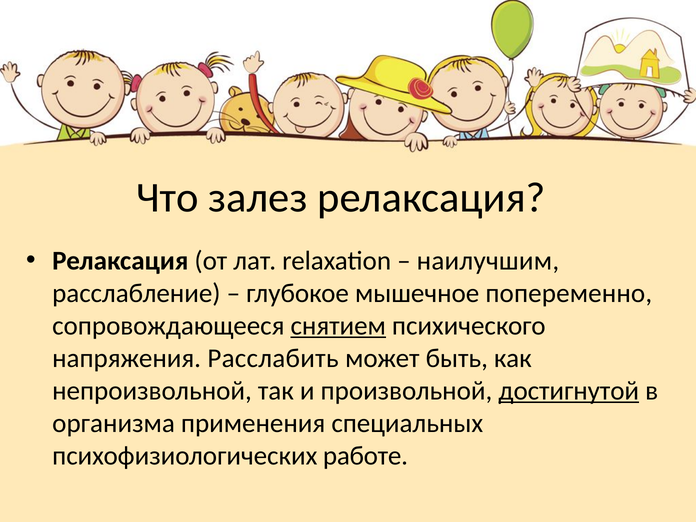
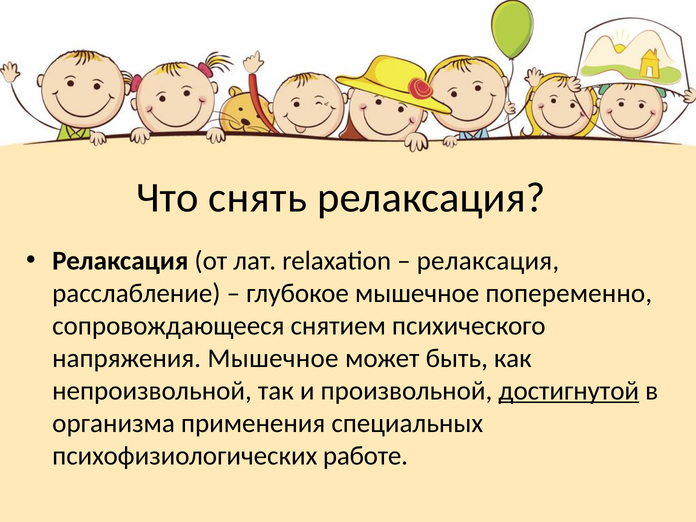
залез: залез -> снять
наилучшим at (488, 261): наилучшим -> релаксация
снятием underline: present -> none
напряжения Расслабить: Расслабить -> Мышечное
